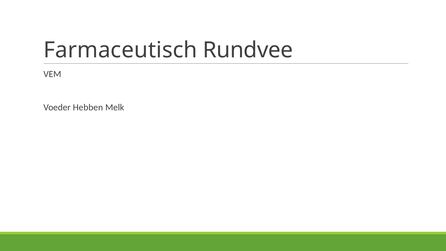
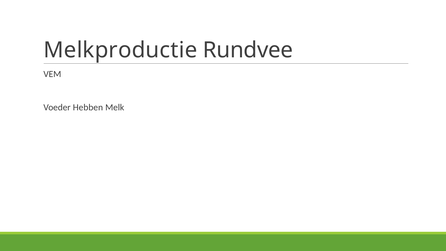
Farmaceutisch: Farmaceutisch -> Melkproductie
